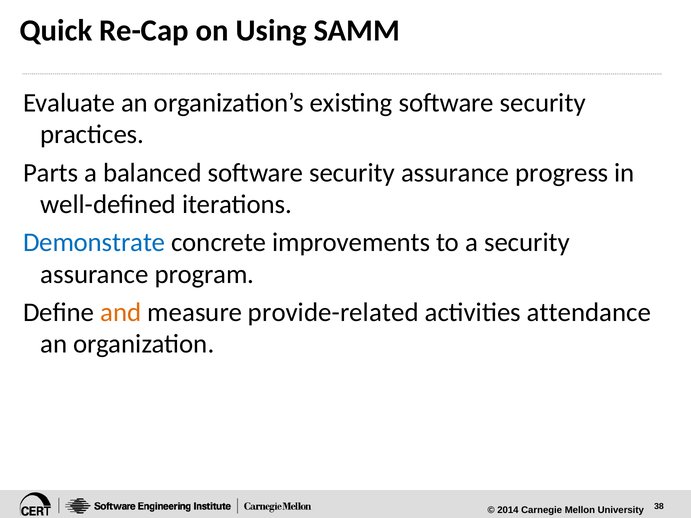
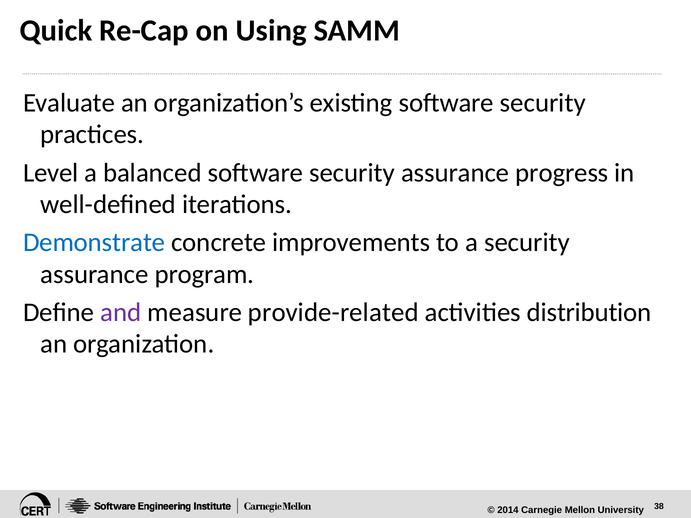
Parts: Parts -> Level
and colour: orange -> purple
attendance: attendance -> distribution
